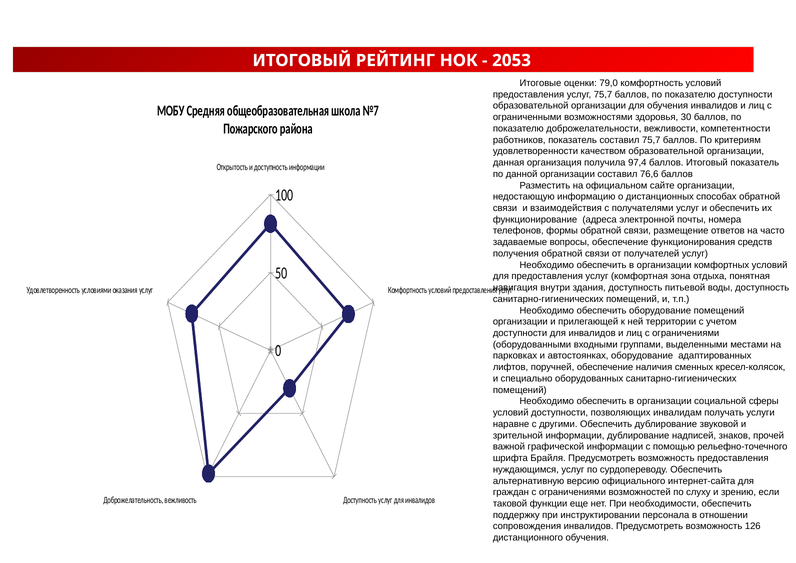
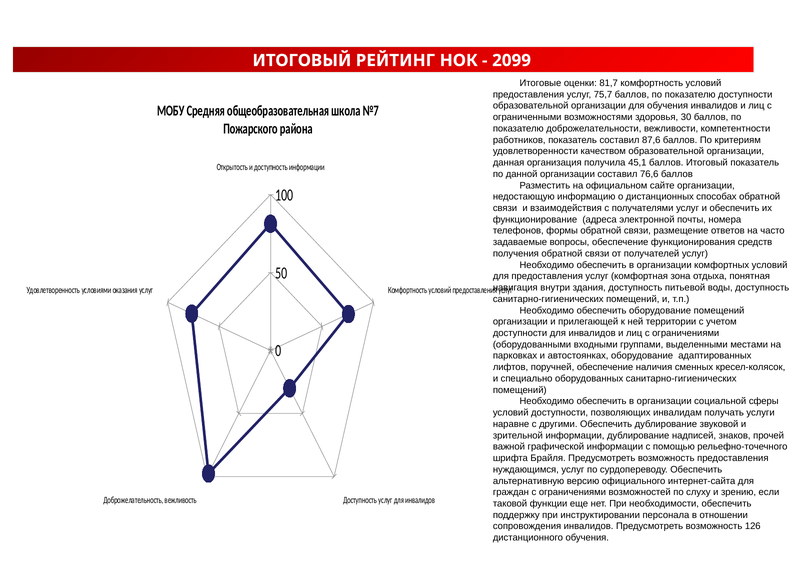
2053: 2053 -> 2099
79,0: 79,0 -> 81,7
составил 75,7: 75,7 -> 87,6
97,4: 97,4 -> 45,1
